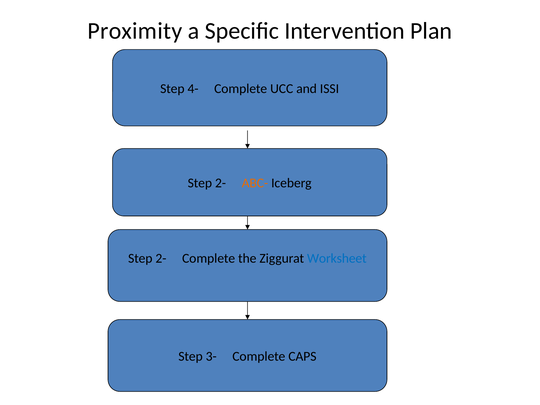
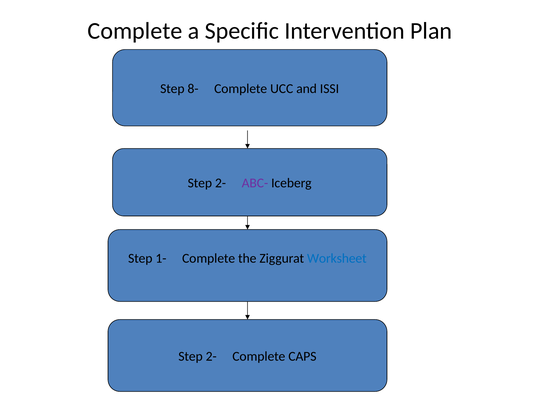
Proximity at (135, 31): Proximity -> Complete
4-: 4- -> 8-
ABC- colour: orange -> purple
2- at (161, 258): 2- -> 1-
3- at (211, 356): 3- -> 2-
